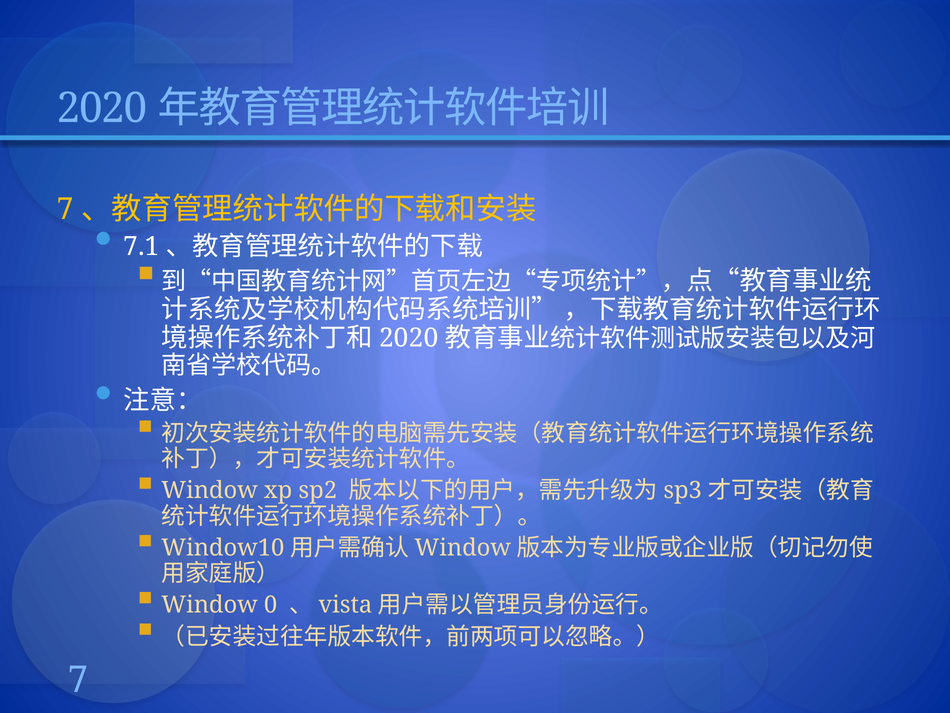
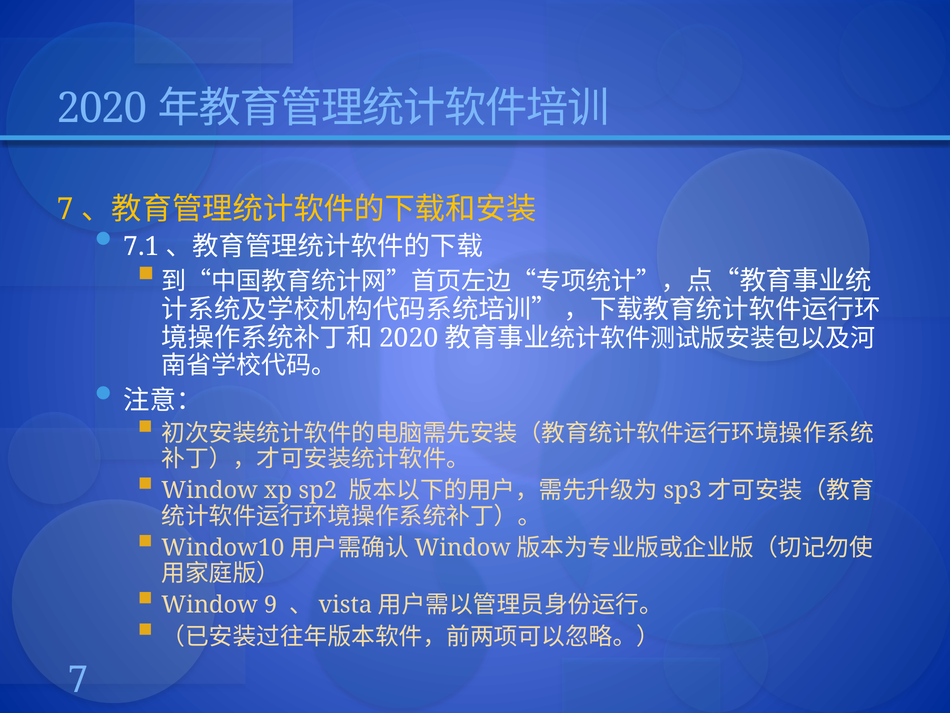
0: 0 -> 9
